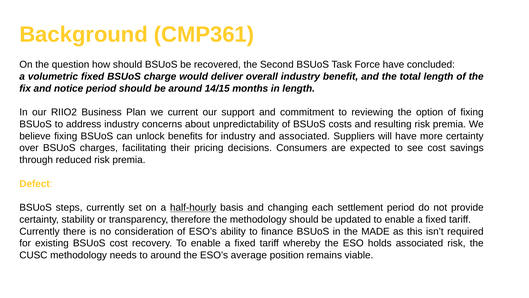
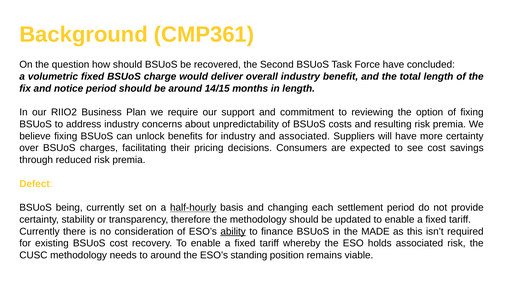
current: current -> require
steps: steps -> being
ability underline: none -> present
average: average -> standing
